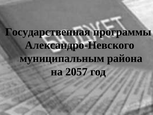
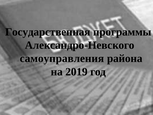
муниципальным: муниципальным -> самоуправления
2057: 2057 -> 2019
